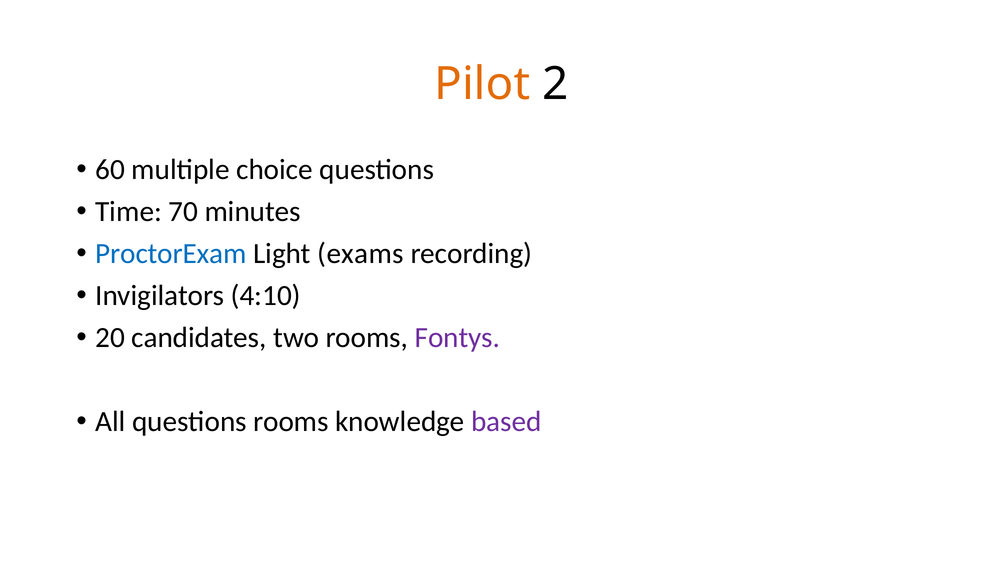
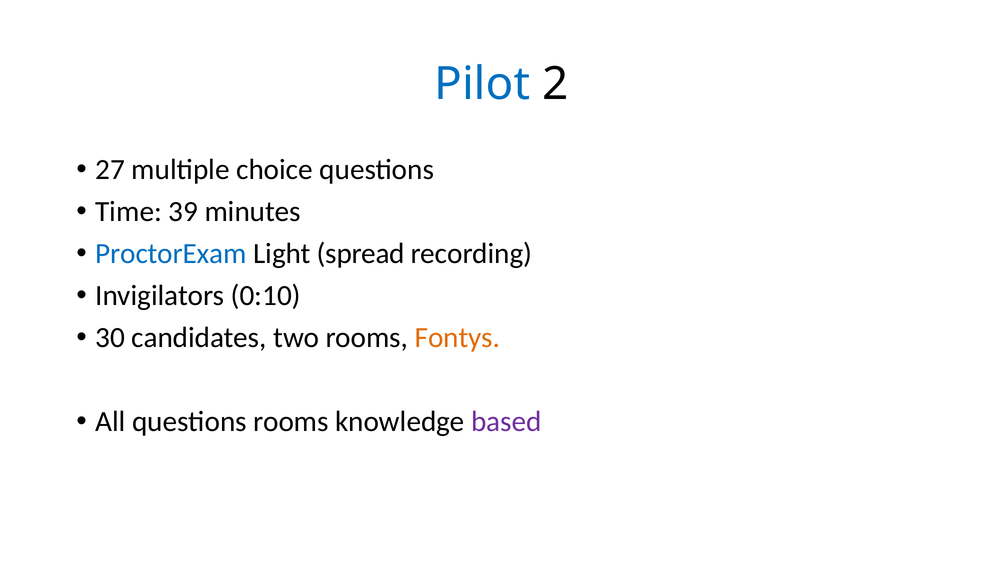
Pilot colour: orange -> blue
60: 60 -> 27
70: 70 -> 39
exams: exams -> spread
4:10: 4:10 -> 0:10
20: 20 -> 30
Fontys colour: purple -> orange
